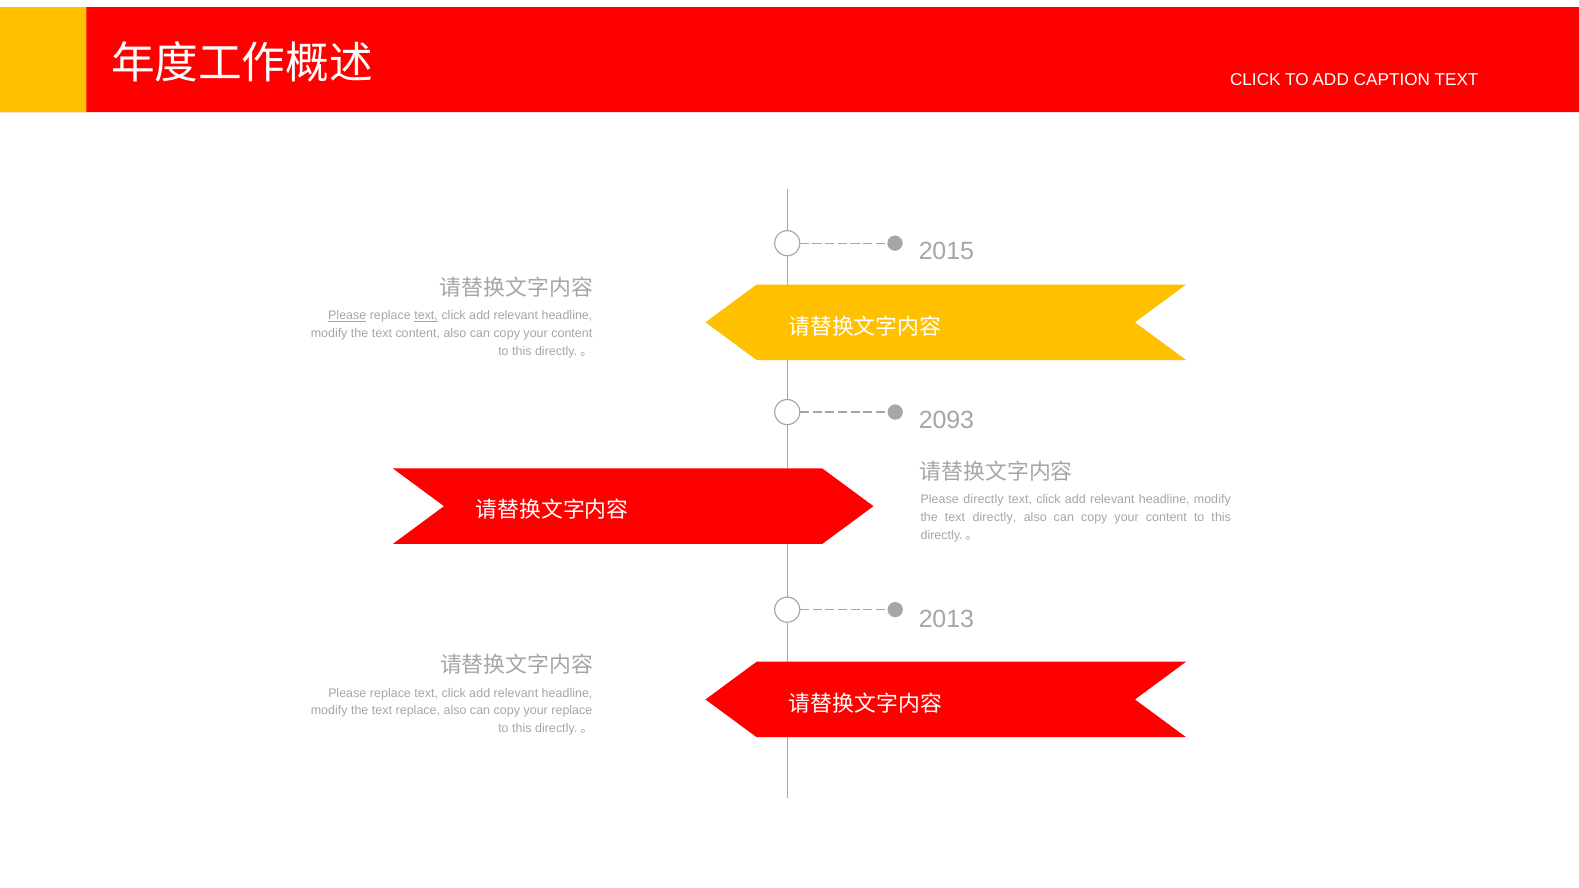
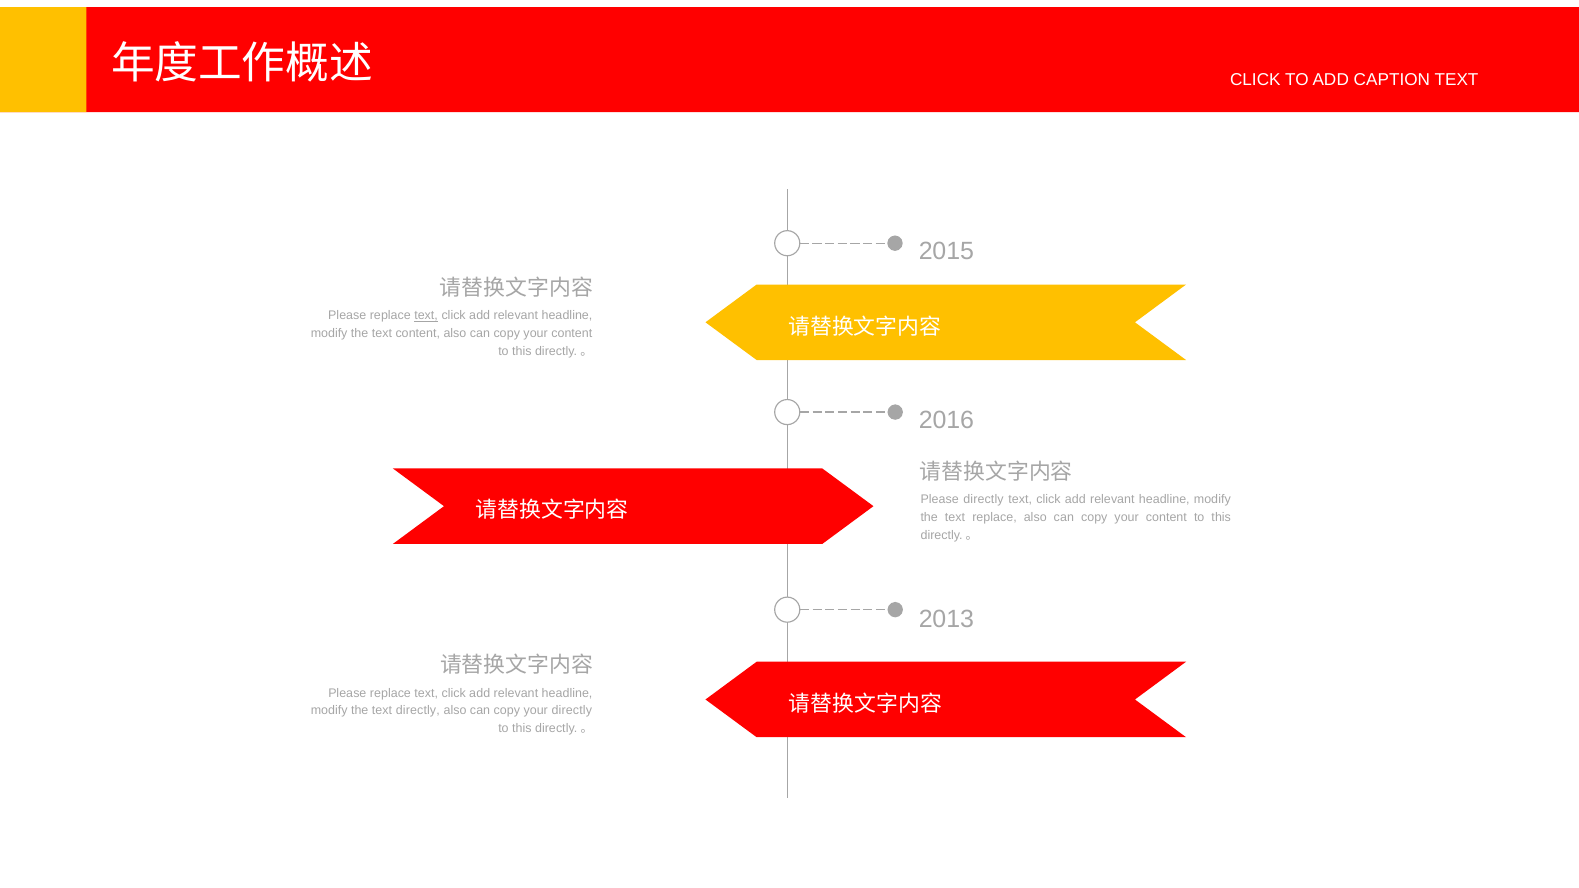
Please at (347, 316) underline: present -> none
2093: 2093 -> 2016
text directly: directly -> replace
text replace: replace -> directly
your replace: replace -> directly
